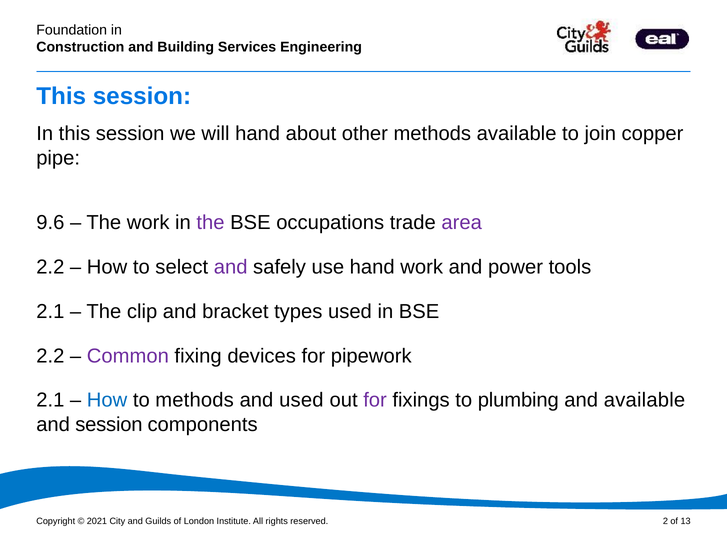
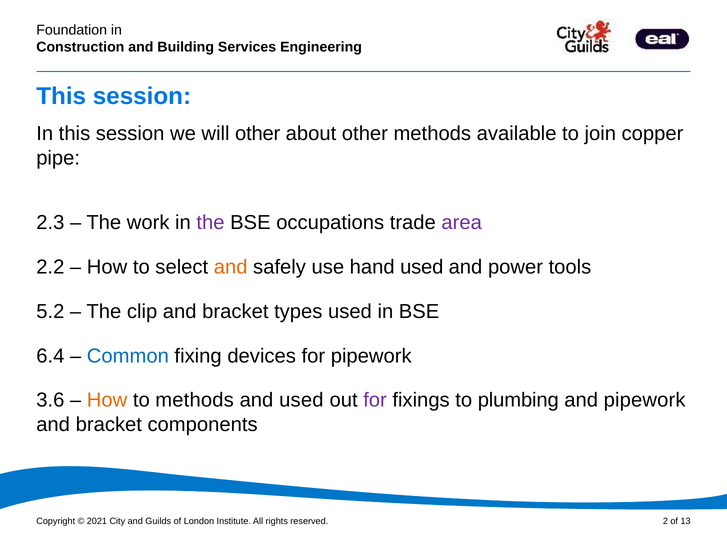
will hand: hand -> other
9.6: 9.6 -> 2.3
and at (231, 267) colour: purple -> orange
hand work: work -> used
2.1 at (50, 312): 2.1 -> 5.2
2.2 at (50, 356): 2.2 -> 6.4
Common colour: purple -> blue
2.1 at (50, 400): 2.1 -> 3.6
How at (107, 400) colour: blue -> orange
and available: available -> pipework
session at (109, 425): session -> bracket
